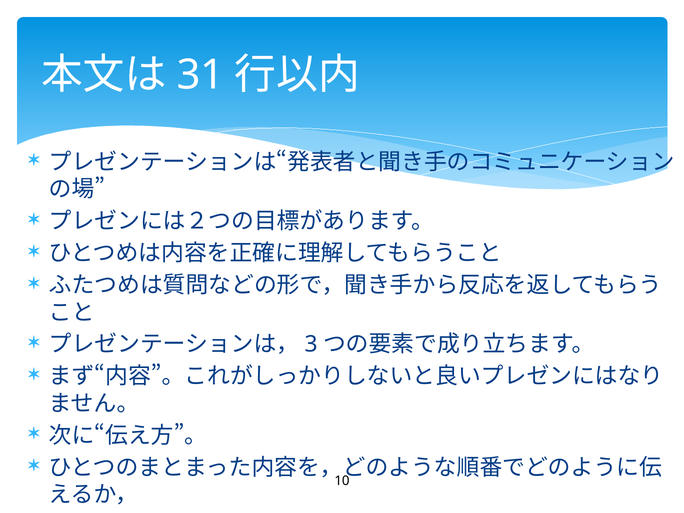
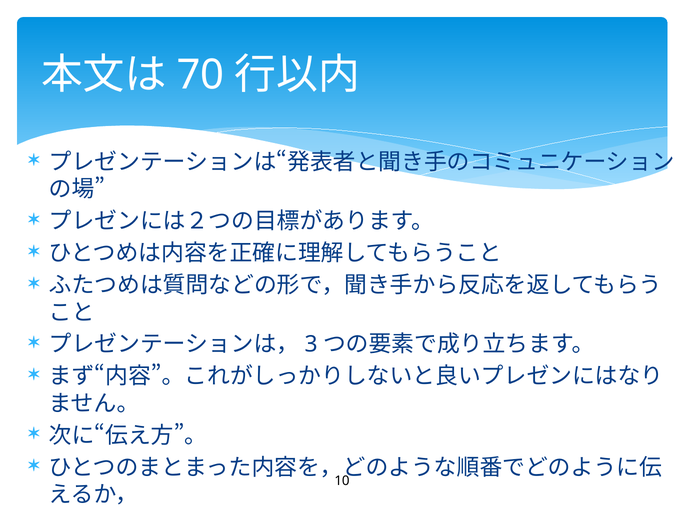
31: 31 -> 70
